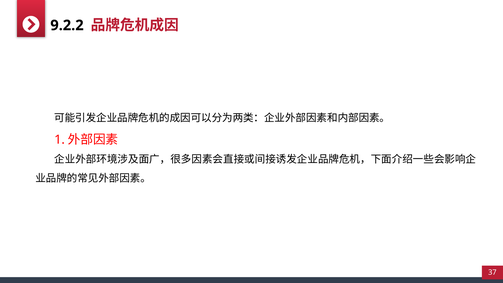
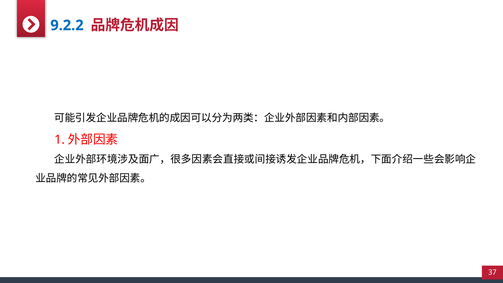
9.2.2 colour: black -> blue
